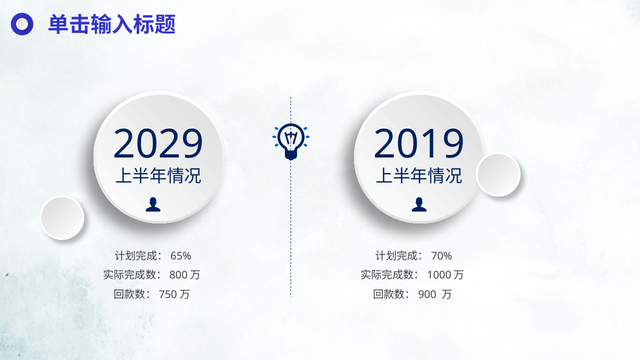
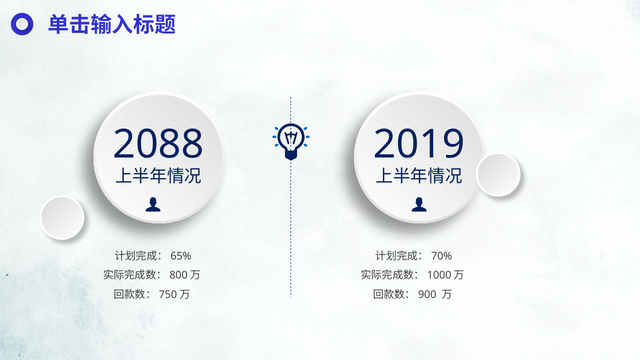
2029: 2029 -> 2088
